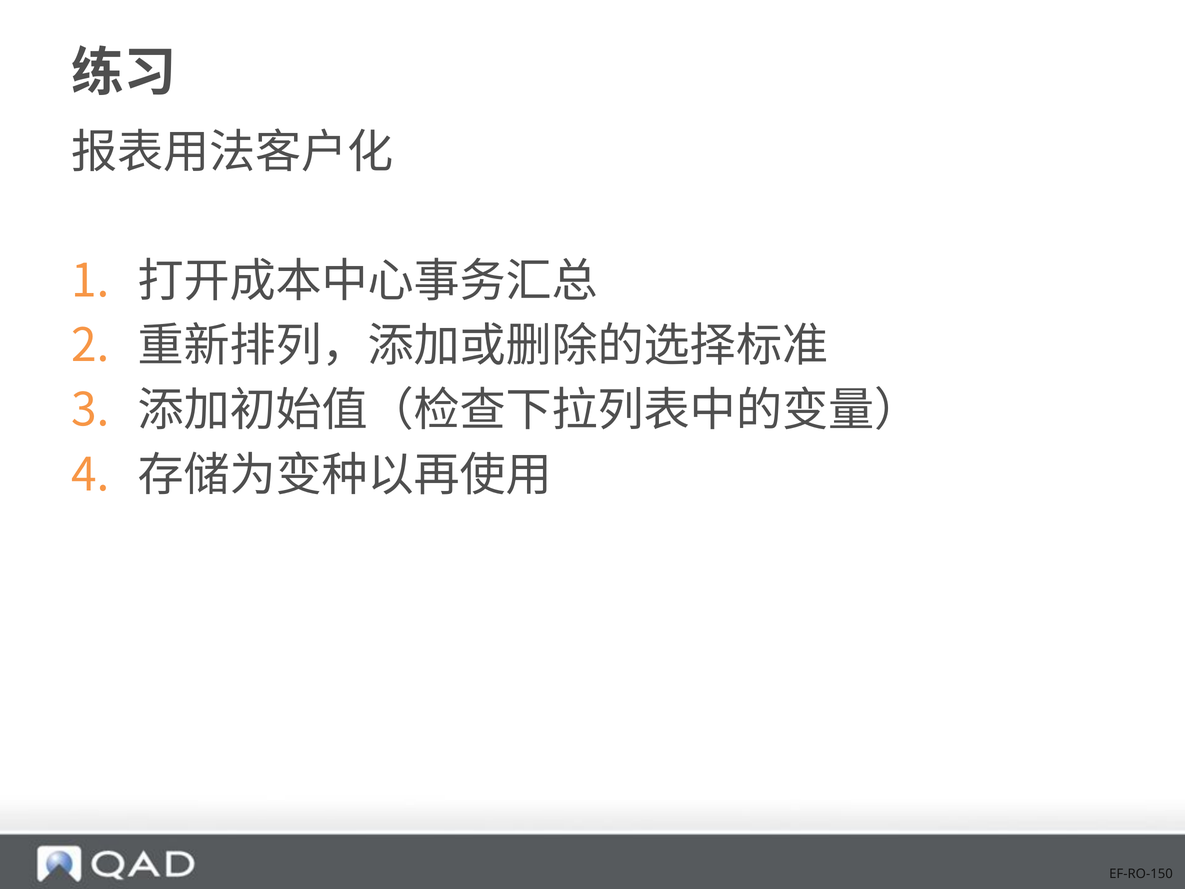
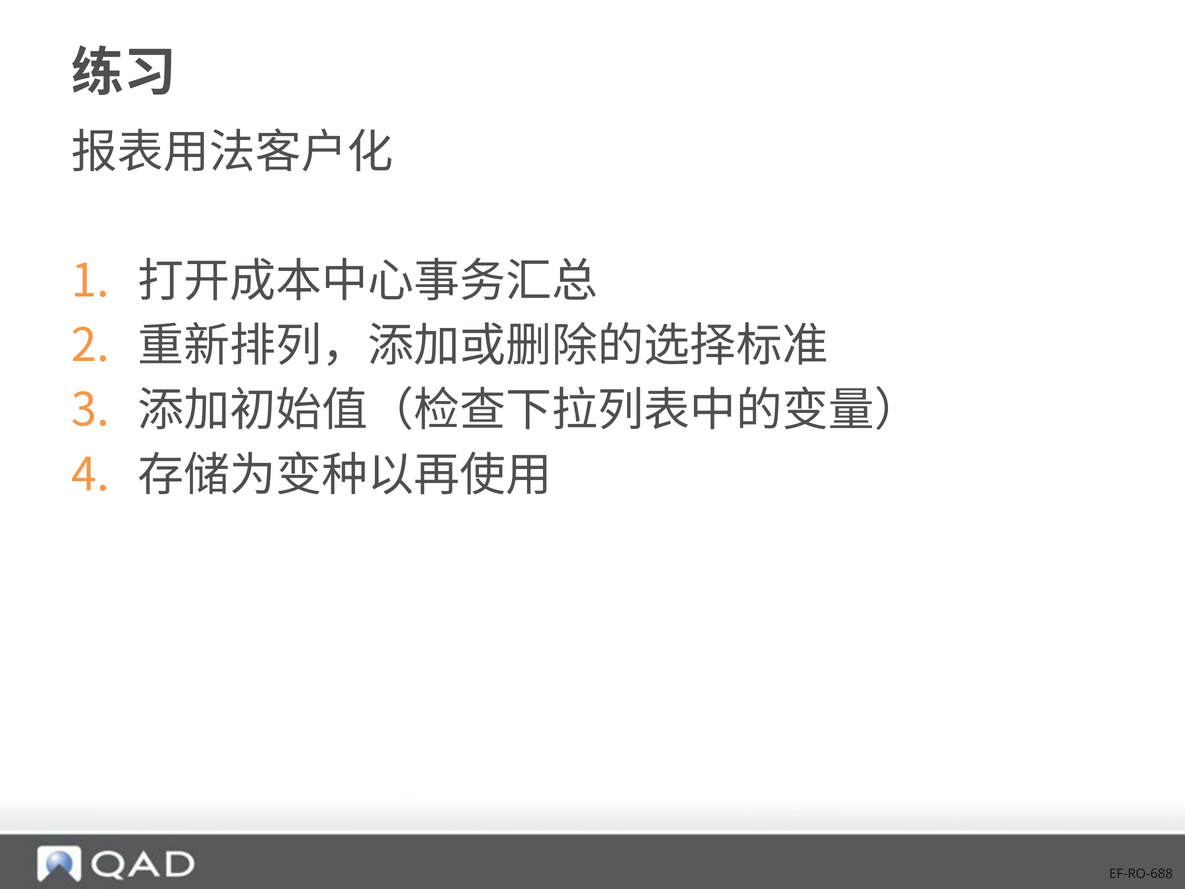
EF-RO-150: EF-RO-150 -> EF-RO-688
